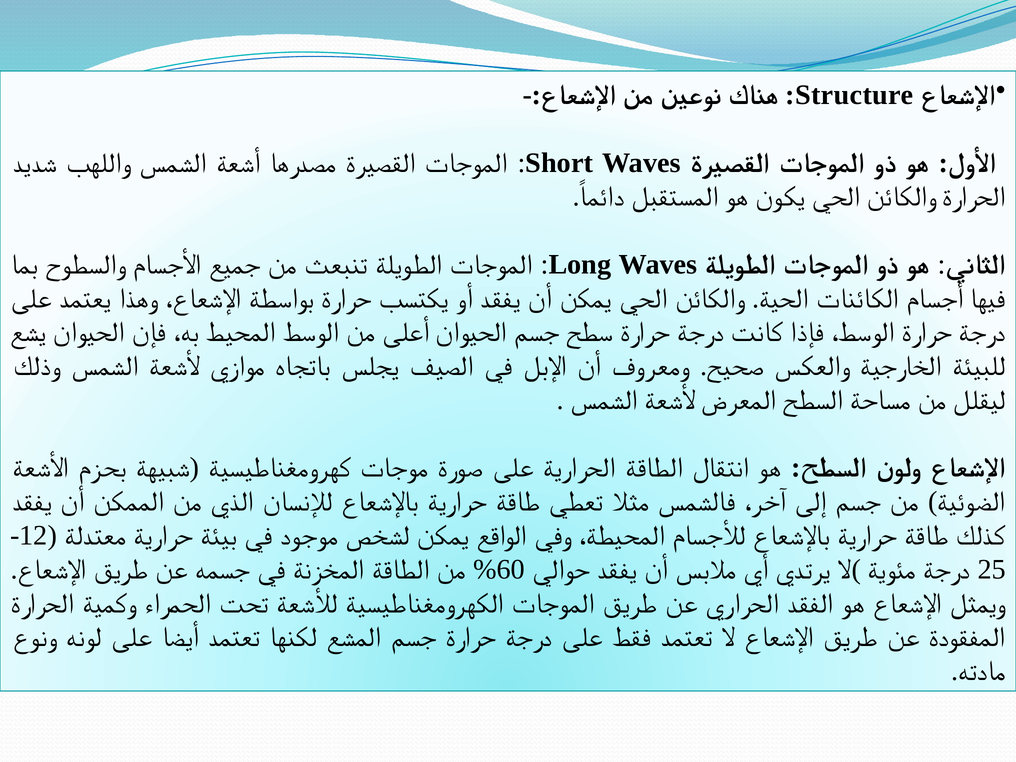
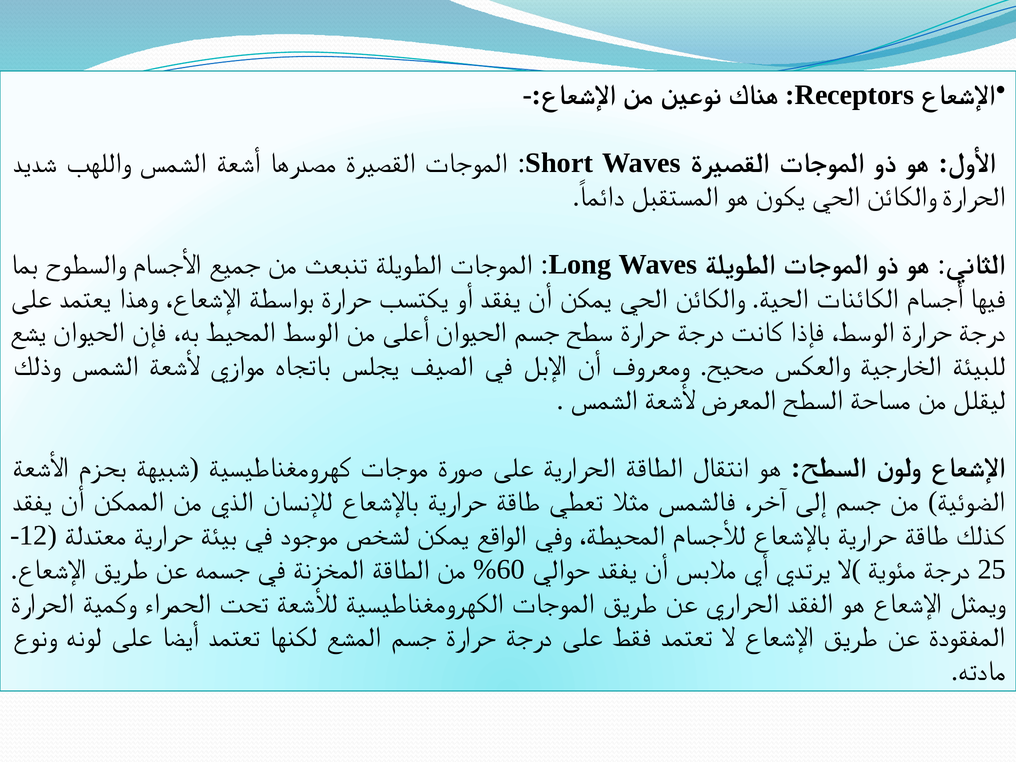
Structure: Structure -> Receptors
